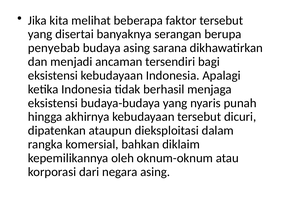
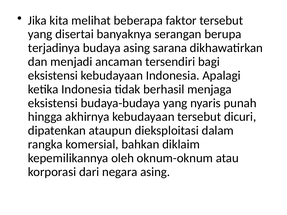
penyebab: penyebab -> terjadinya
